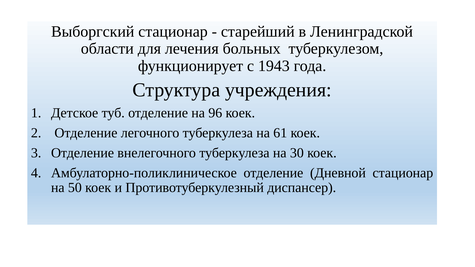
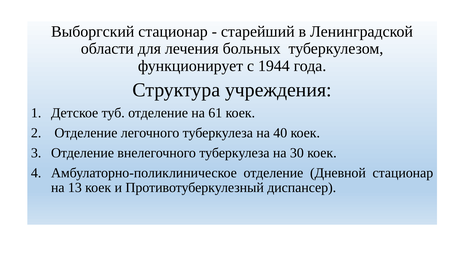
1943: 1943 -> 1944
96: 96 -> 61
61: 61 -> 40
50: 50 -> 13
